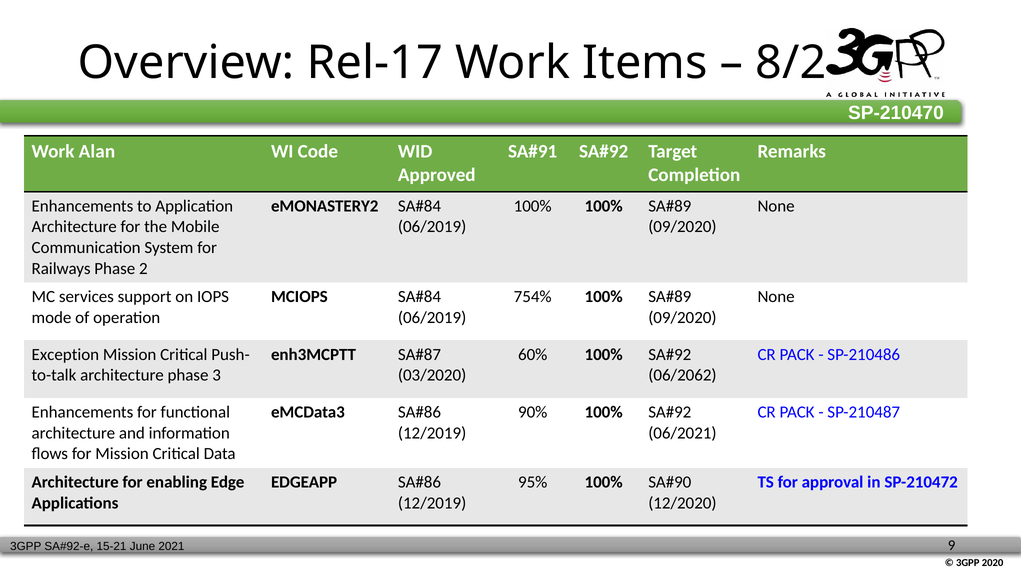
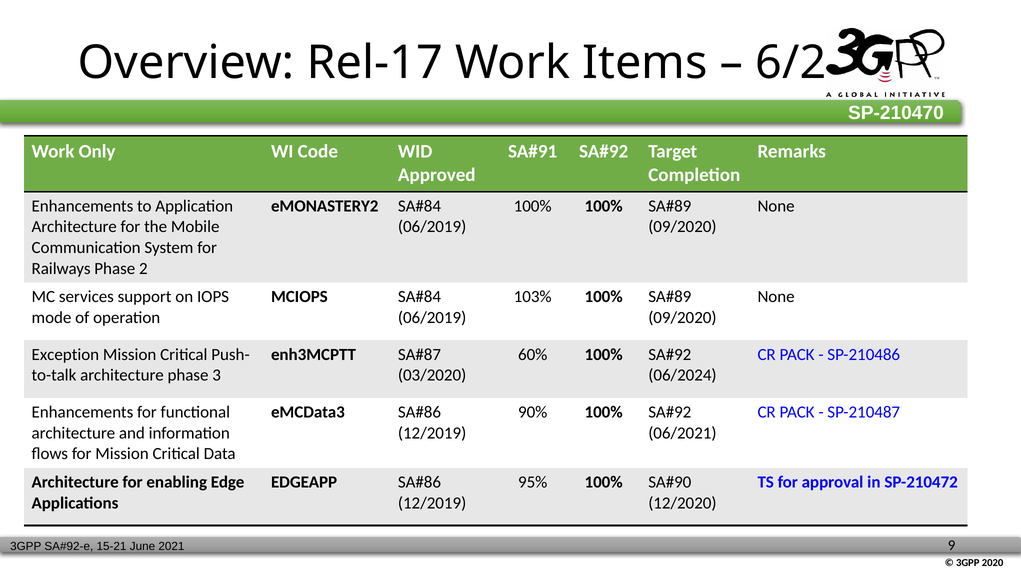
8/2: 8/2 -> 6/2
Alan: Alan -> Only
754%: 754% -> 103%
06/2062: 06/2062 -> 06/2024
